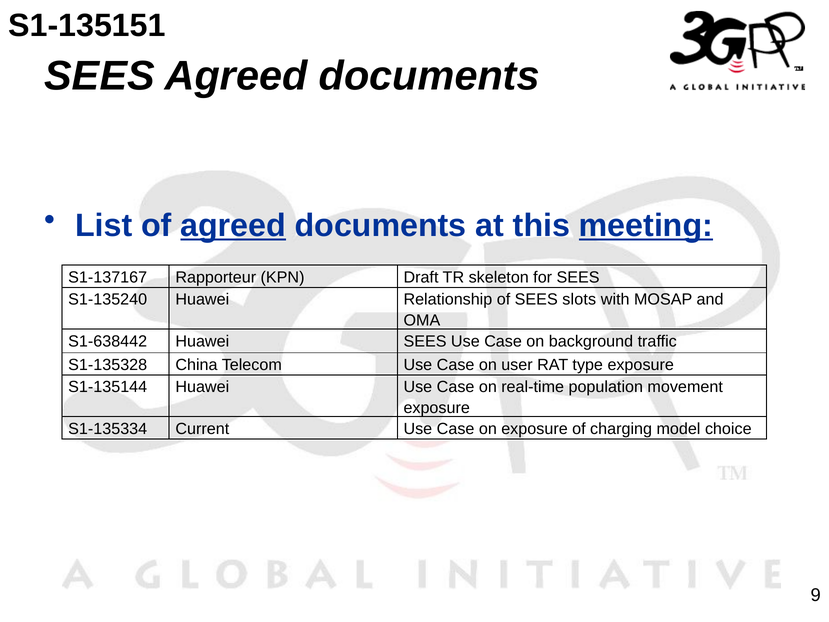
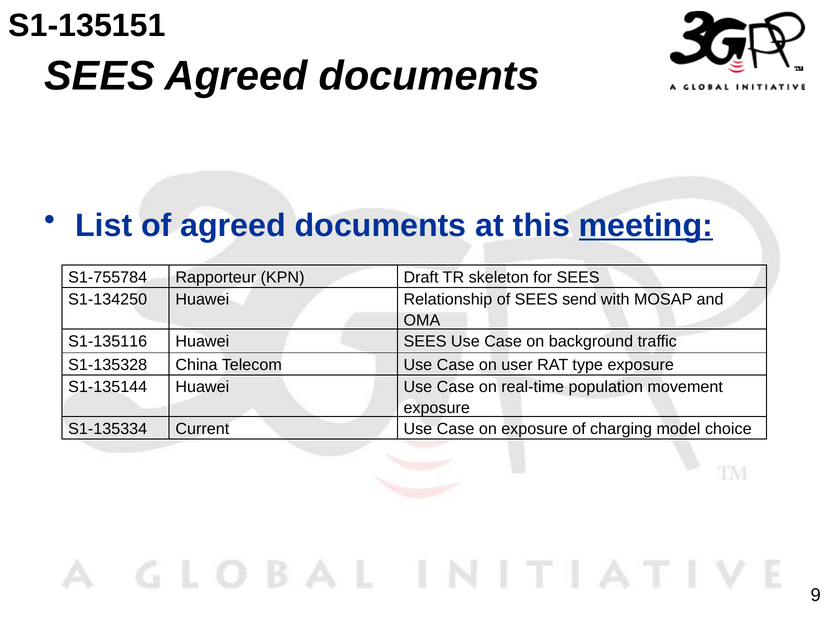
agreed at (233, 225) underline: present -> none
S1-137167: S1-137167 -> S1-755784
S1-135240: S1-135240 -> S1-134250
slots: slots -> send
S1-638442: S1-638442 -> S1-135116
